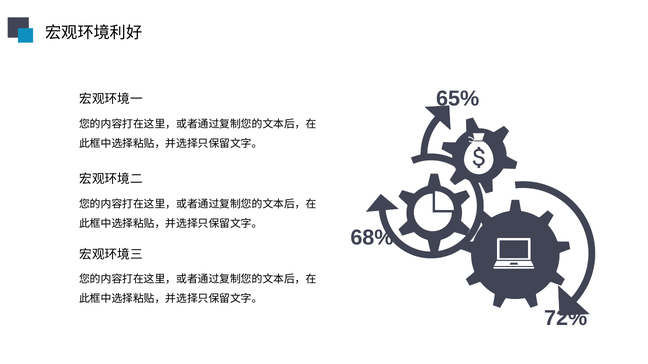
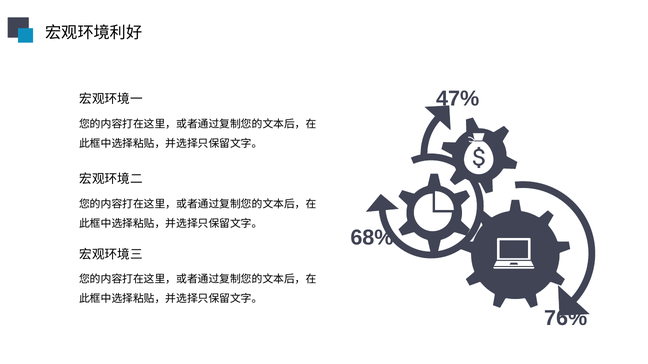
65%: 65% -> 47%
72%: 72% -> 76%
